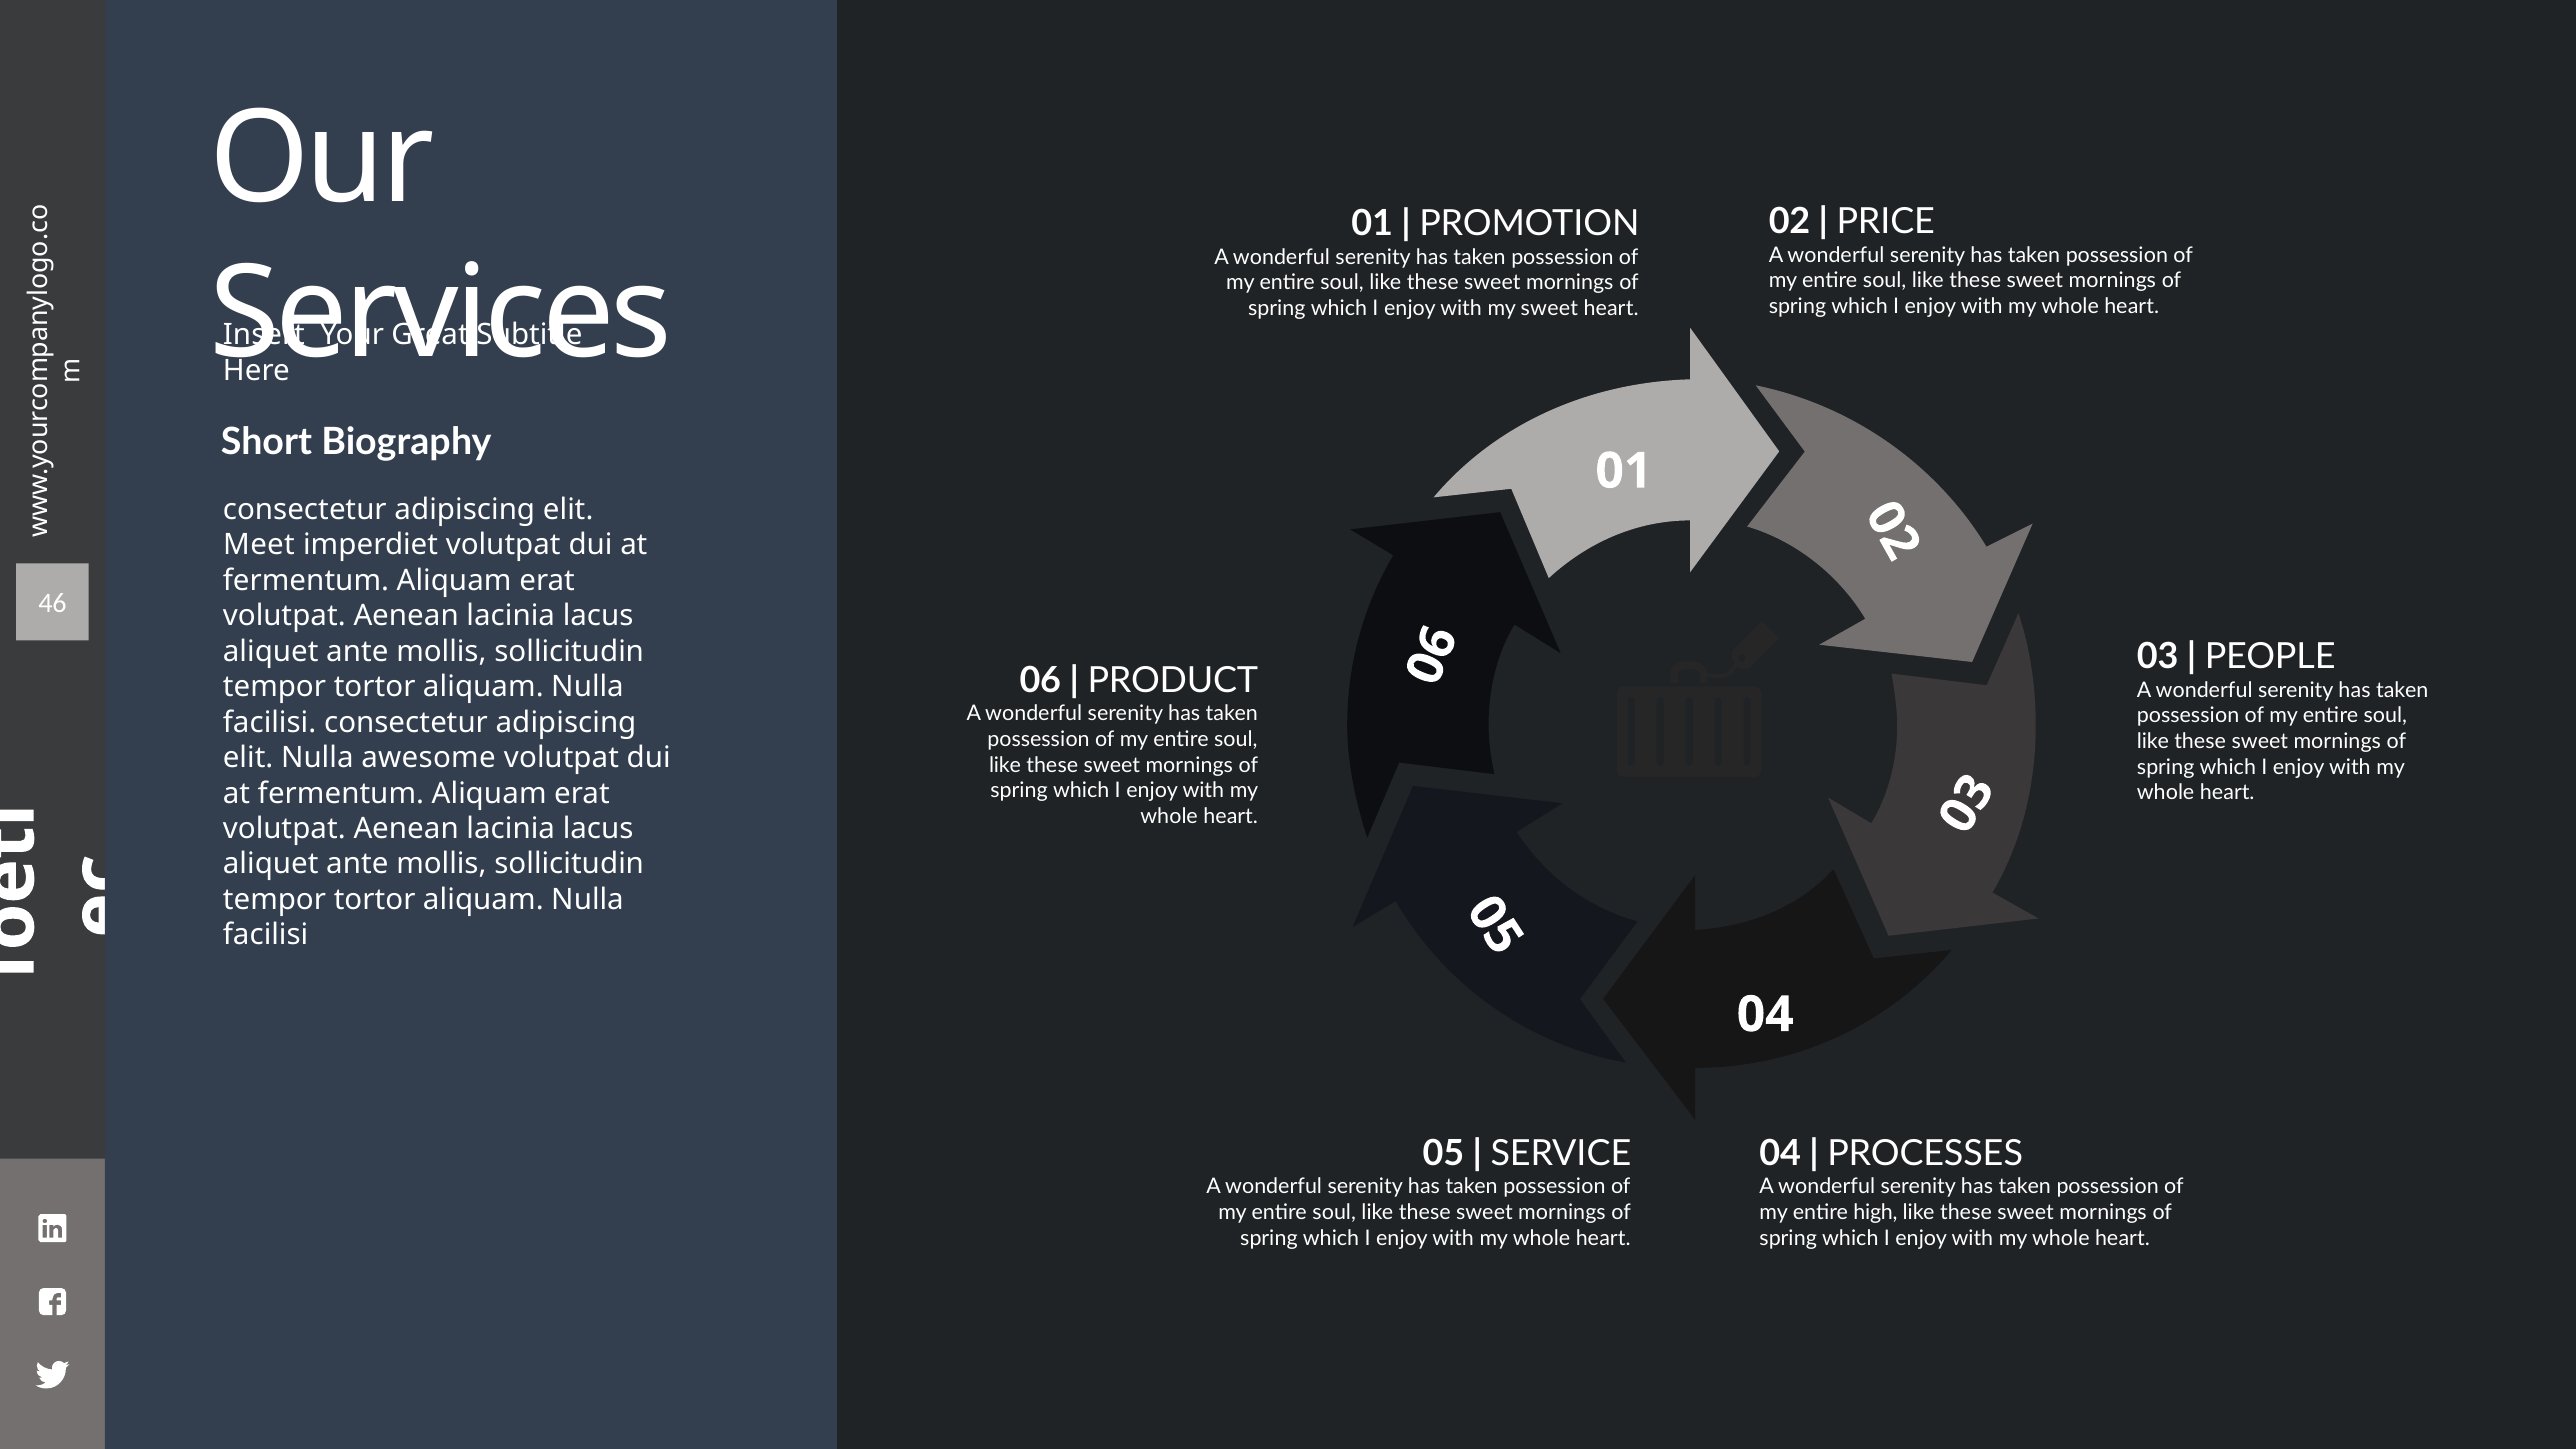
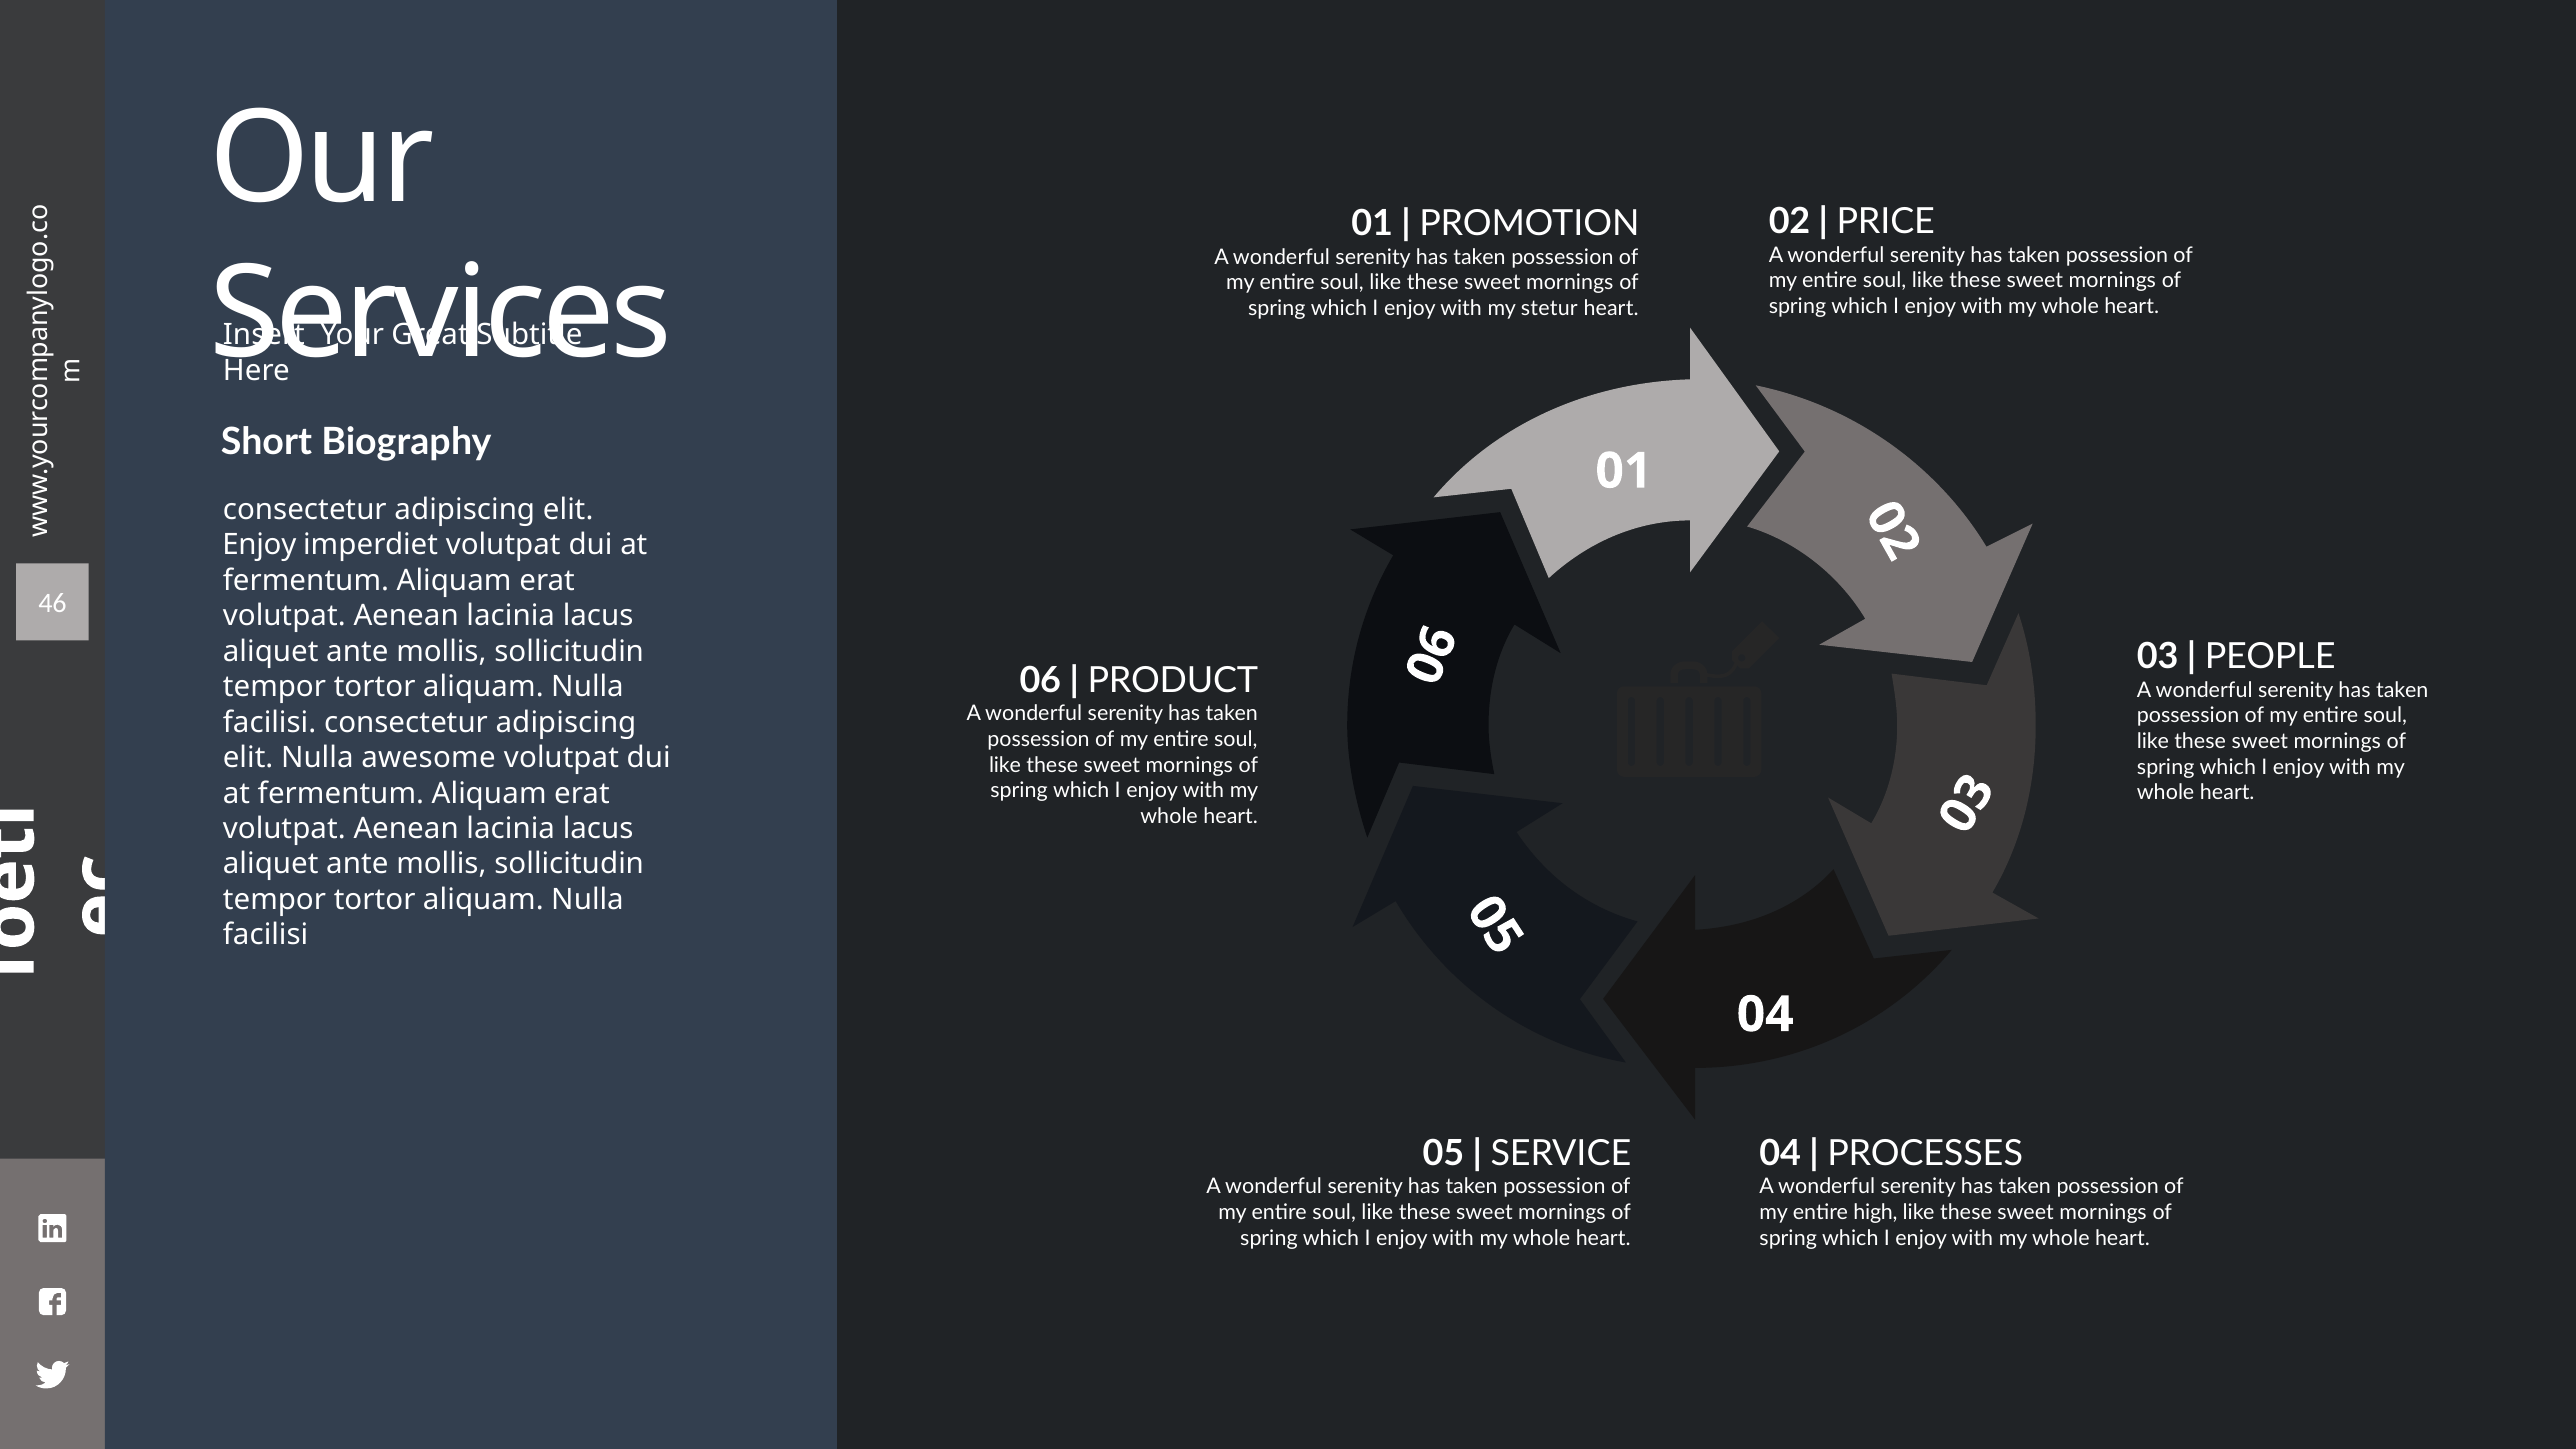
my sweet: sweet -> stetur
Meet at (259, 545): Meet -> Enjoy
